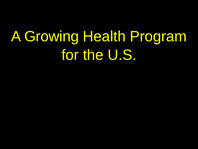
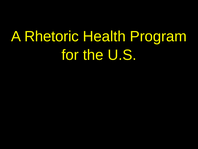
Growing: Growing -> Rhetoric
